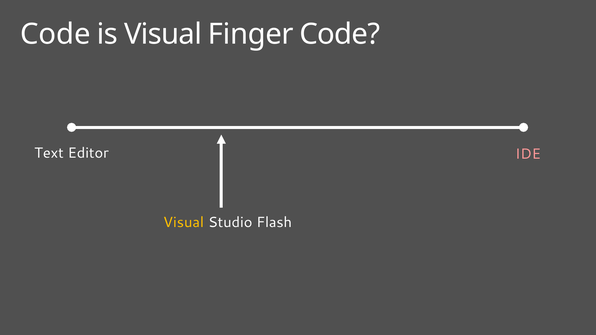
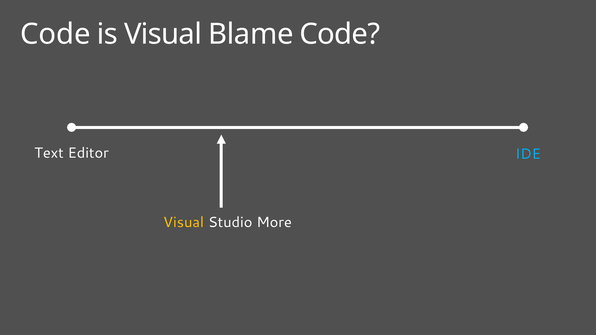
Finger: Finger -> Blame
IDE colour: pink -> light blue
Flash: Flash -> More
